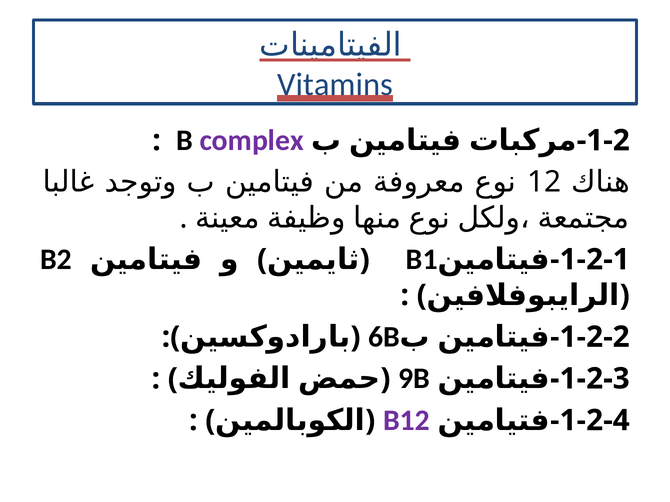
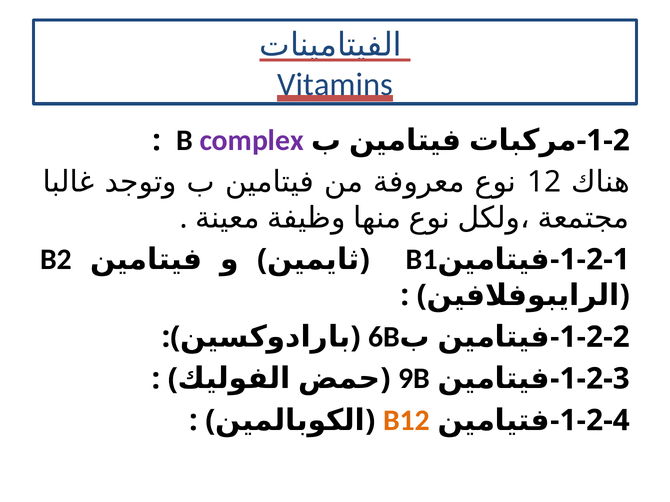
B12 colour: purple -> orange
